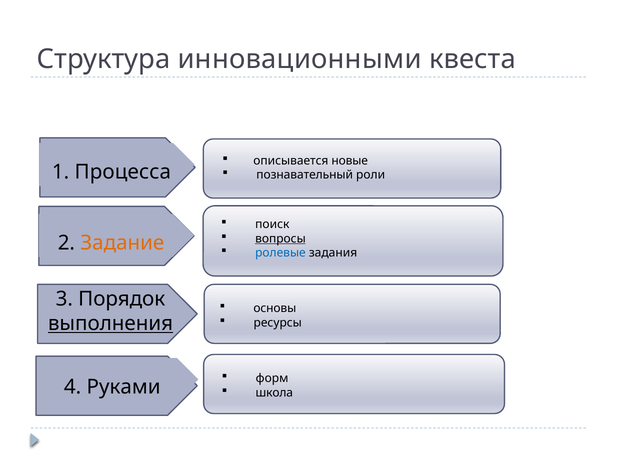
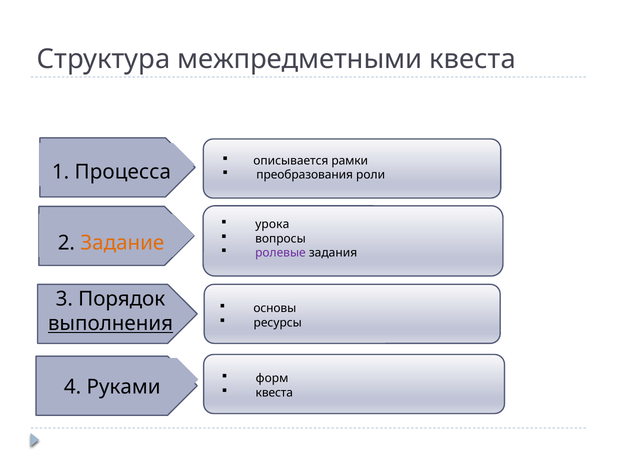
инновационными: инновационными -> межпредметными
новые: новые -> рамки
познавательный: познавательный -> преобразования
поиск: поиск -> урока
вопросы underline: present -> none
ролевые colour: blue -> purple
школа at (274, 393): школа -> квеста
